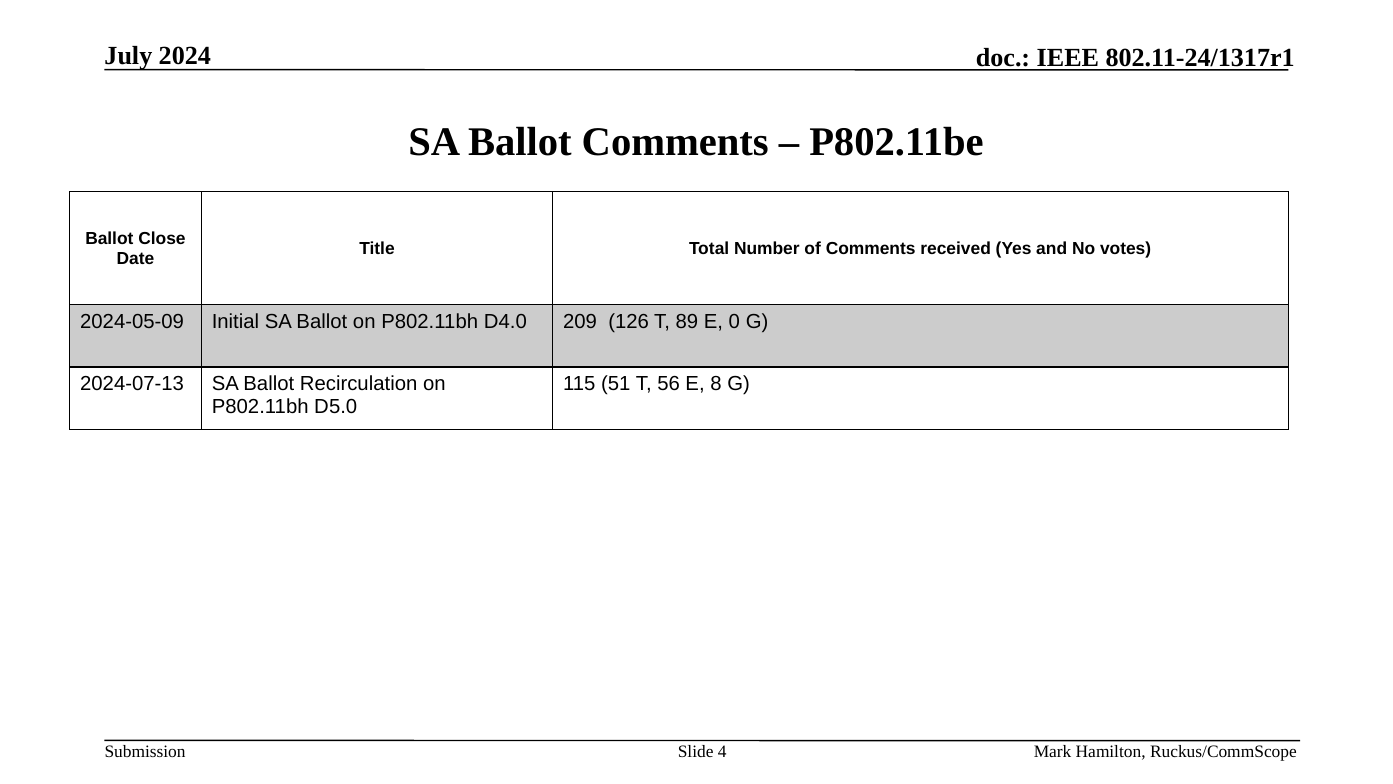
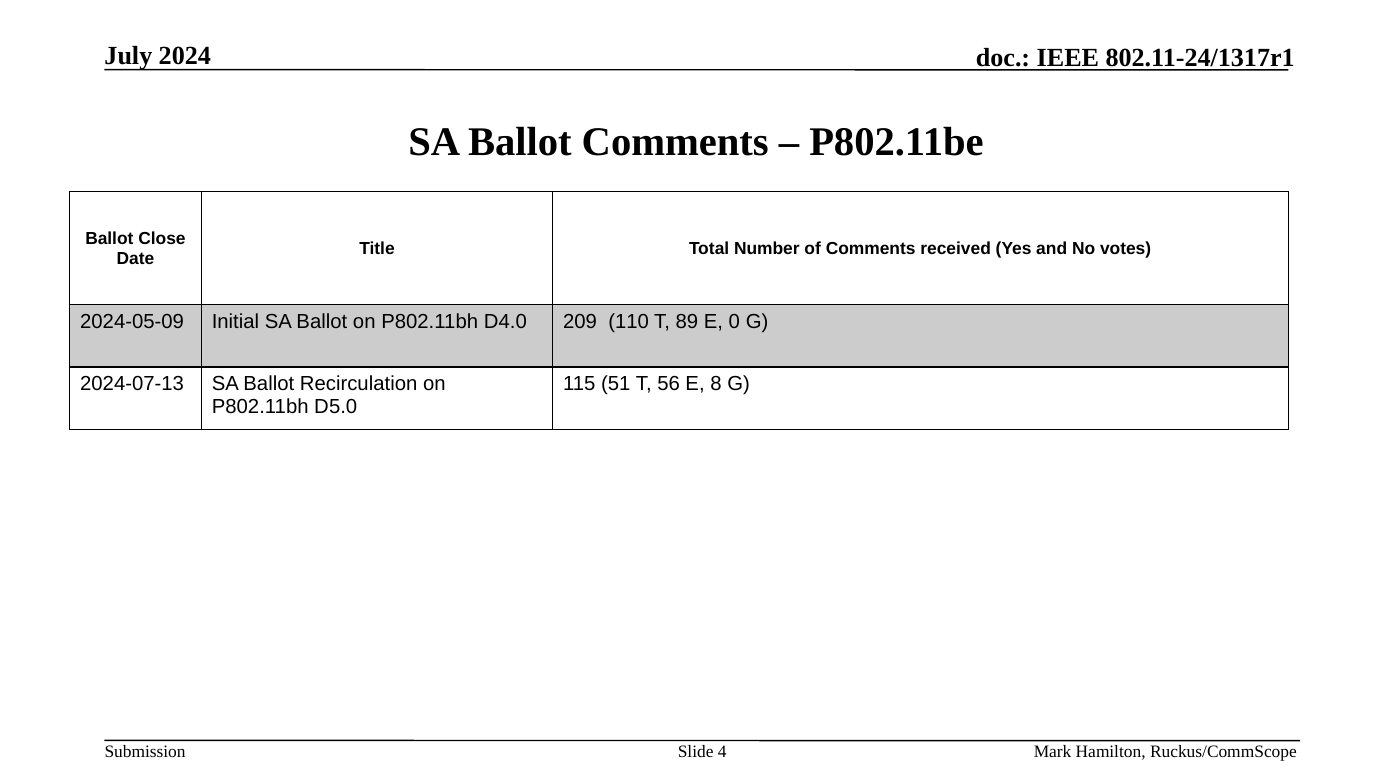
126: 126 -> 110
